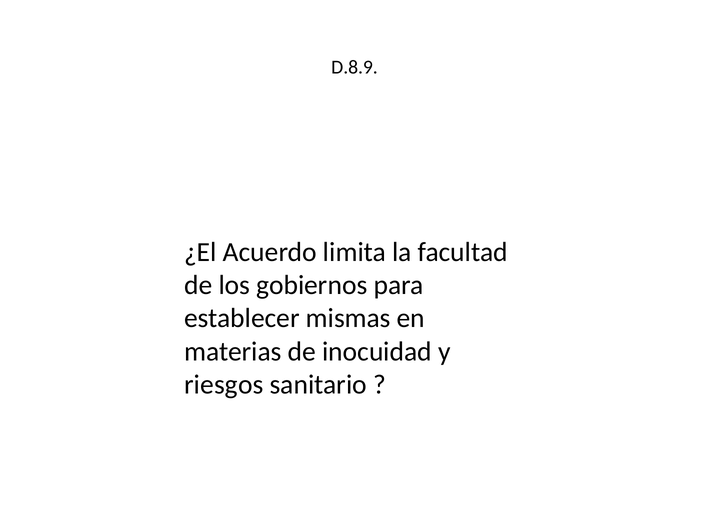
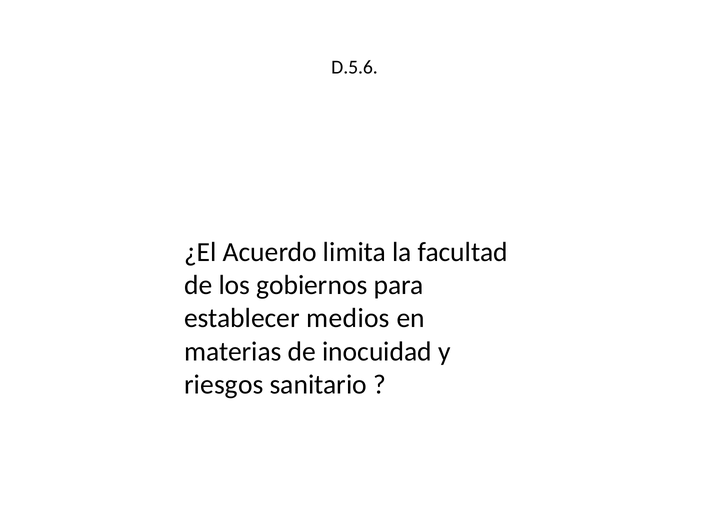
D.8.9: D.8.9 -> D.5.6
mismas: mismas -> medios
